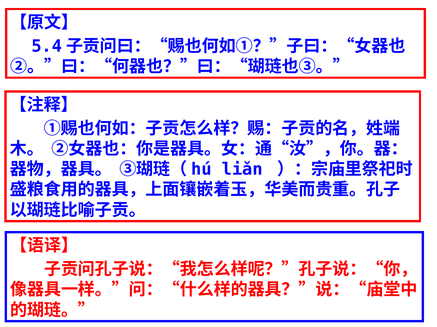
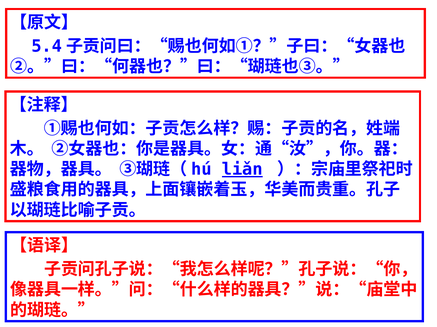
liǎn underline: none -> present
